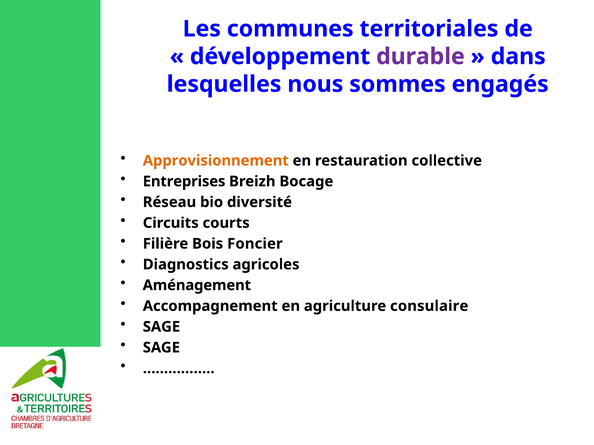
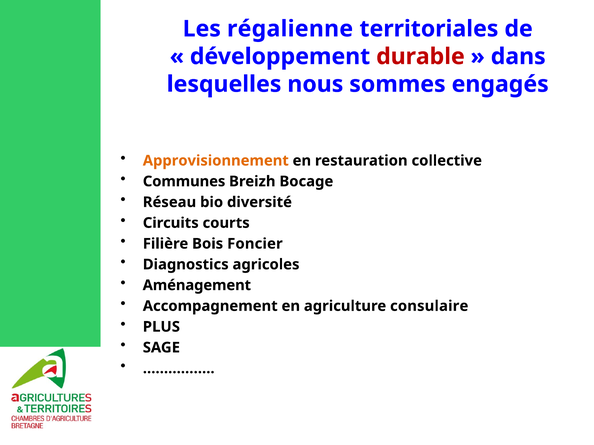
communes: communes -> régalienne
durable colour: purple -> red
Entreprises: Entreprises -> Communes
SAGE at (161, 327): SAGE -> PLUS
